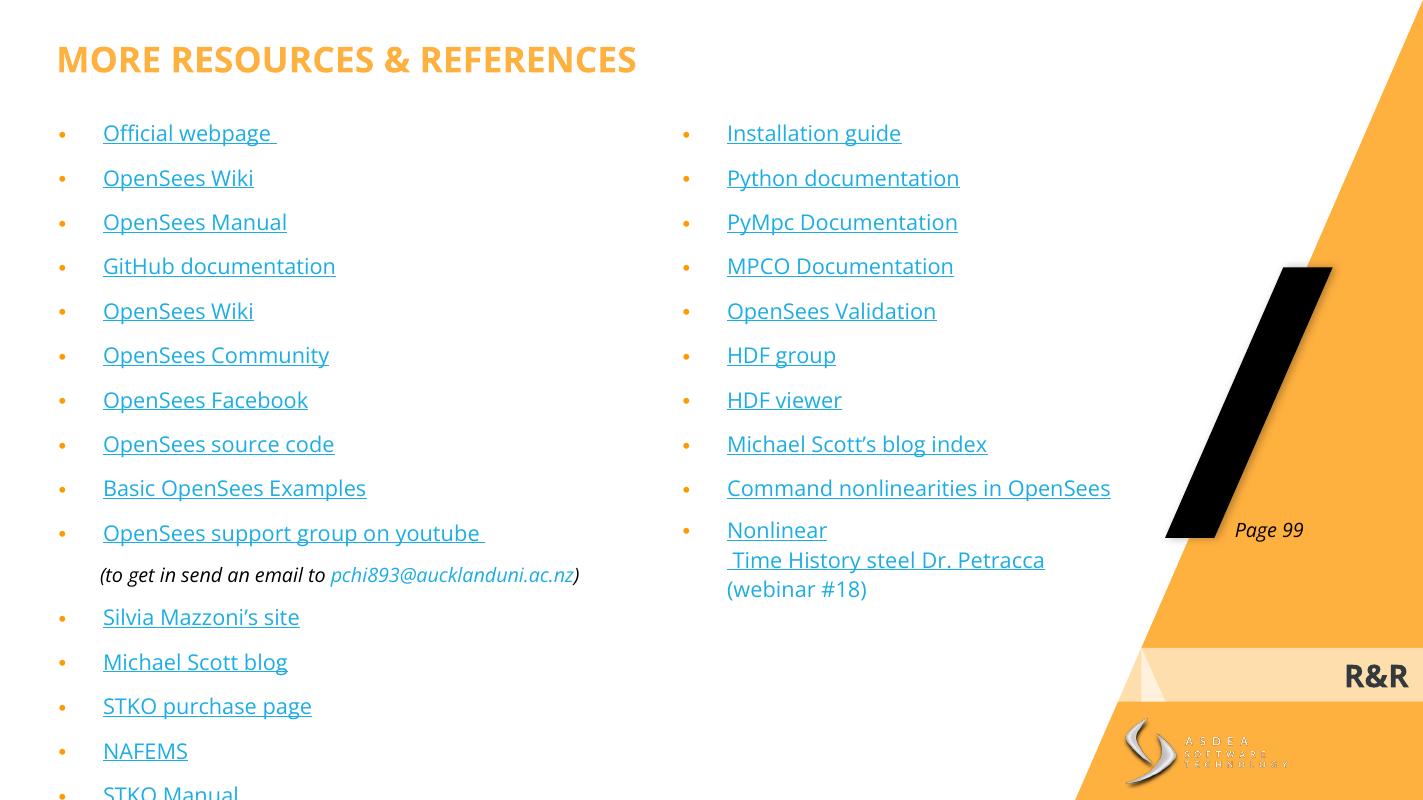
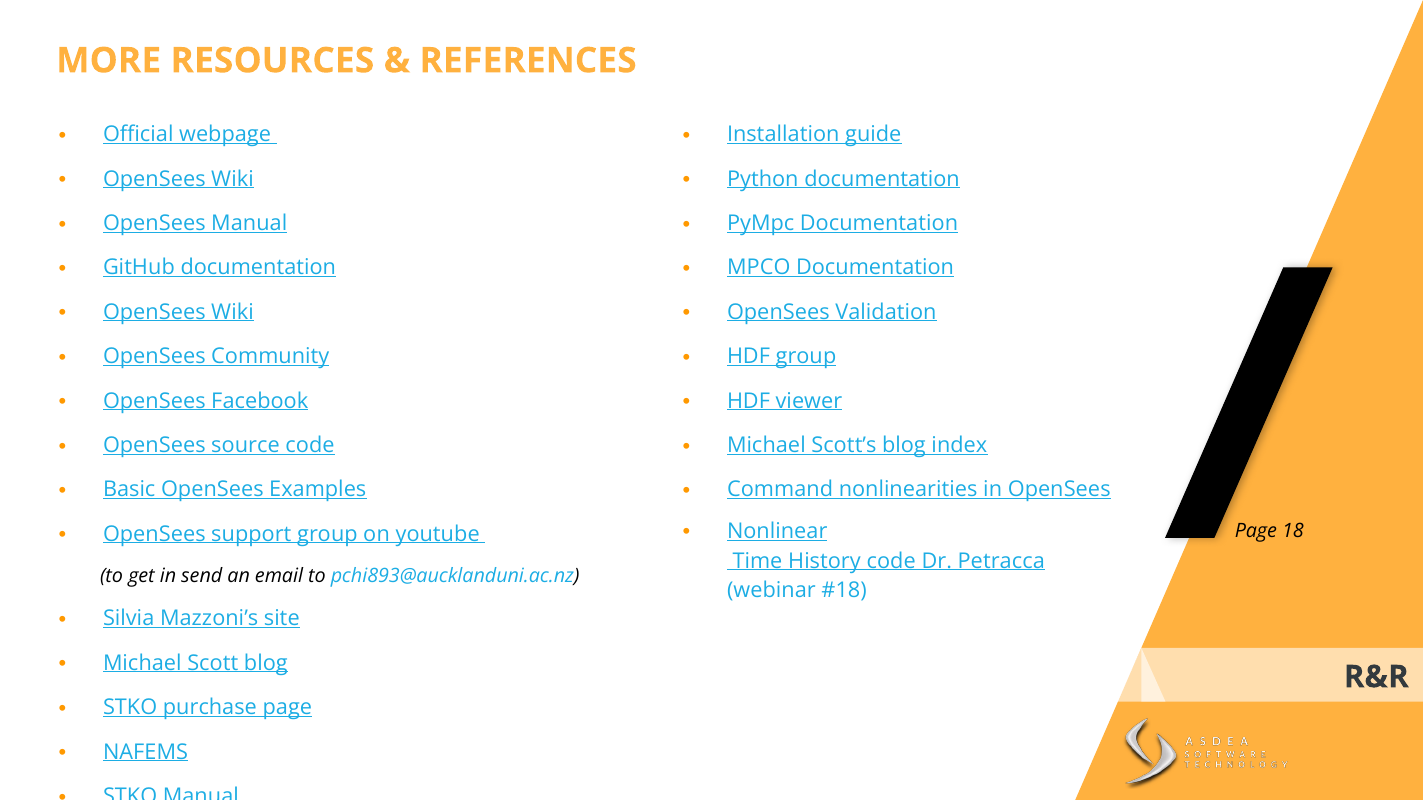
99: 99 -> 18
History steel: steel -> code
